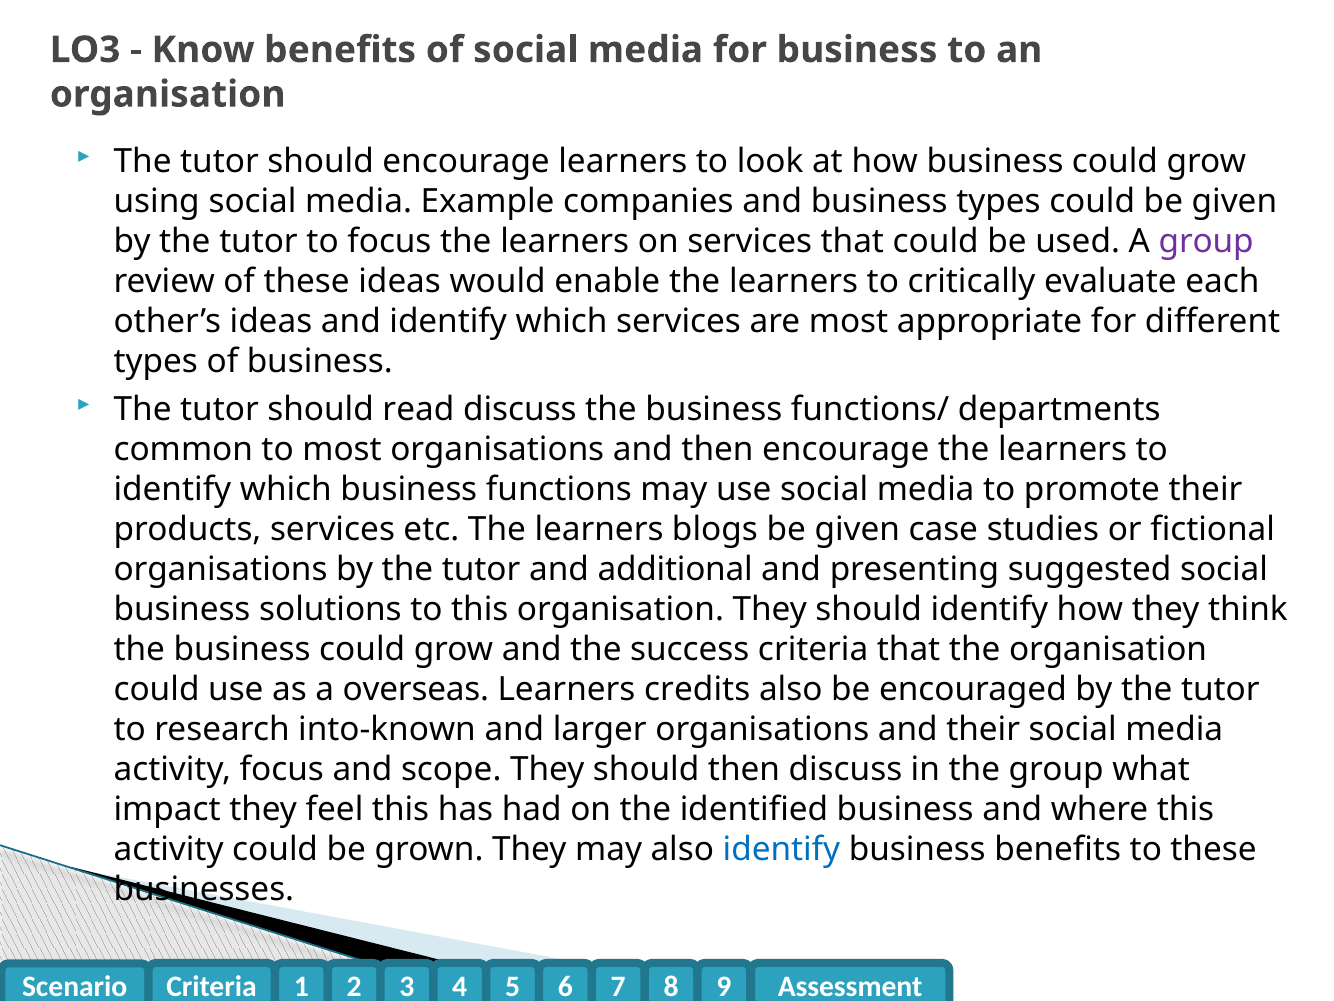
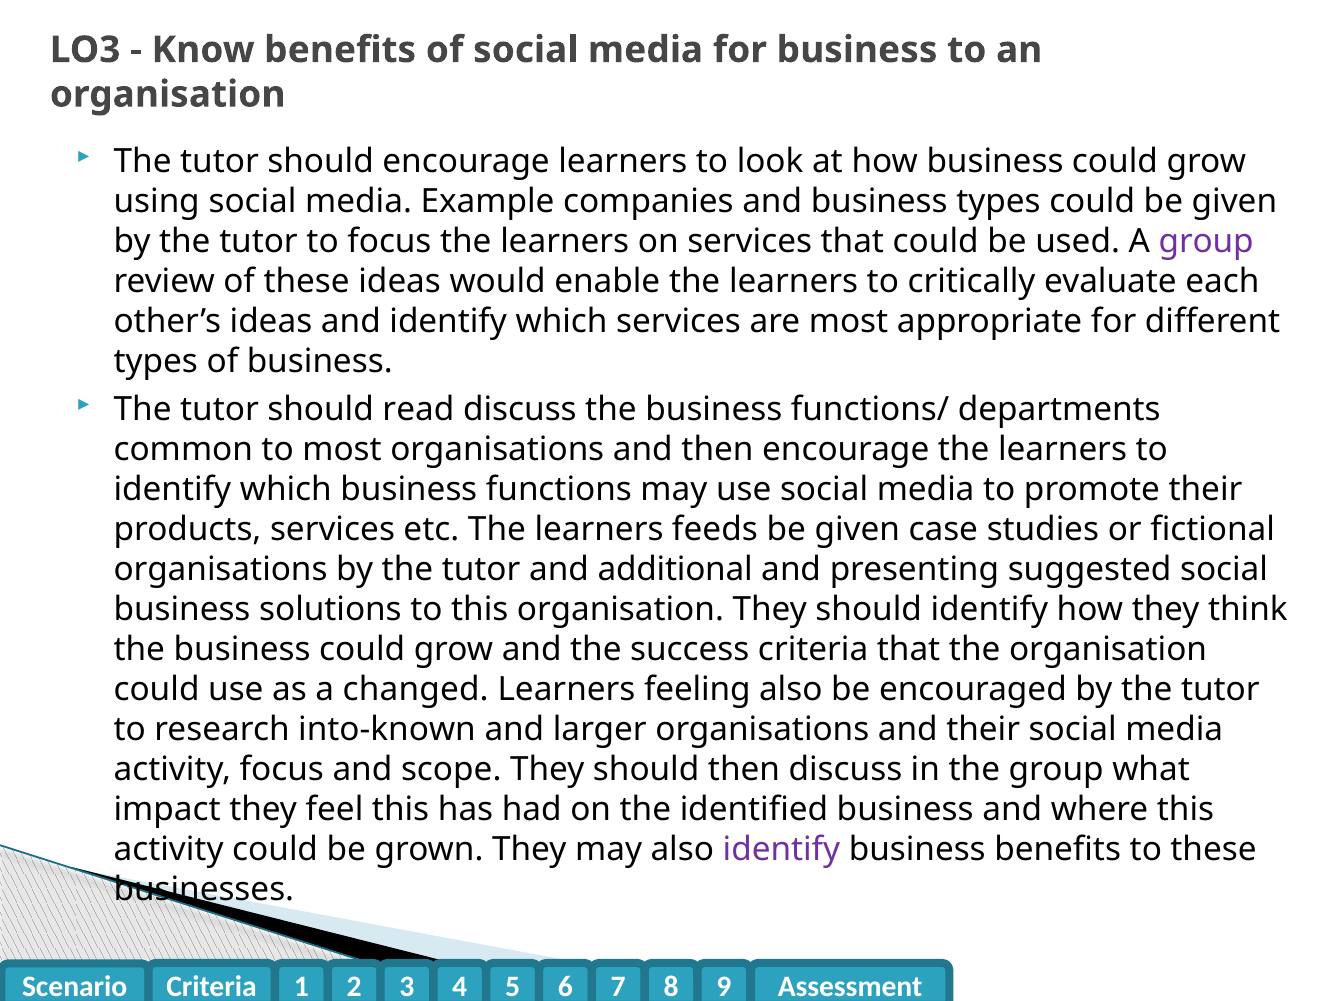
blogs: blogs -> feeds
overseas: overseas -> changed
credits: credits -> feeling
identify at (781, 849) colour: blue -> purple
